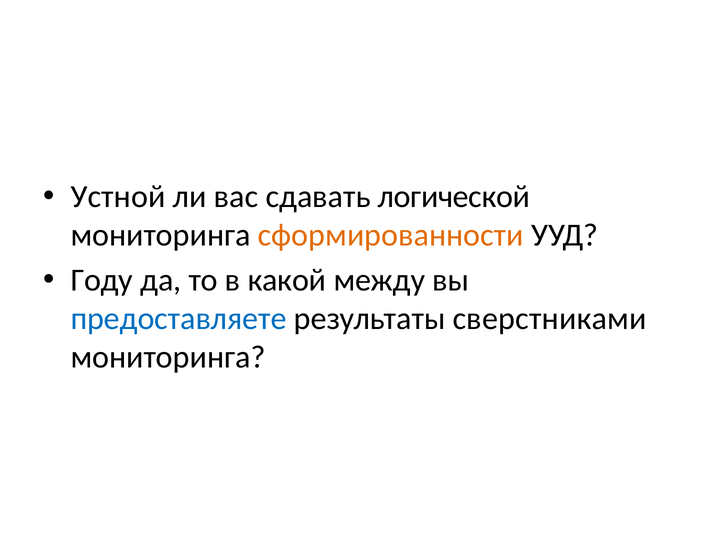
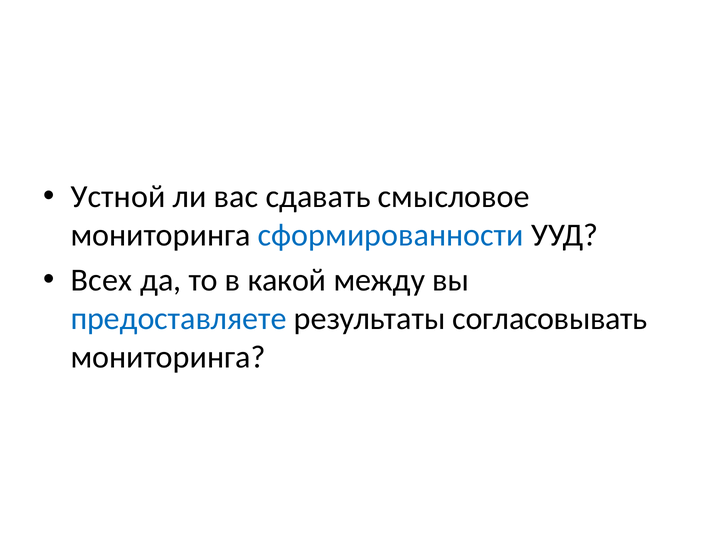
логической: логической -> смысловое
сформированности colour: orange -> blue
Году: Году -> Всех
сверстниками: сверстниками -> согласовывать
